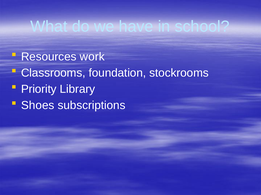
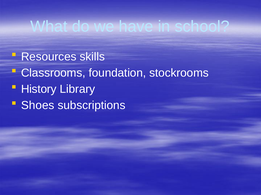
work: work -> skills
Priority: Priority -> History
